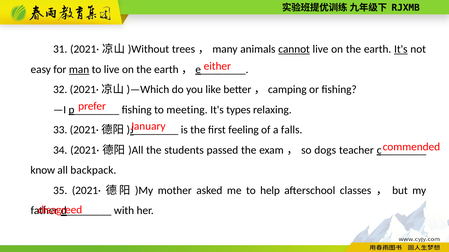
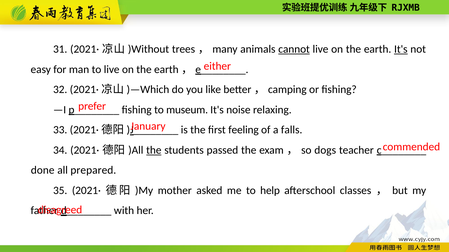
man underline: present -> none
meeting: meeting -> museum
types: types -> noise
the at (154, 150) underline: none -> present
know: know -> done
backpack: backpack -> prepared
